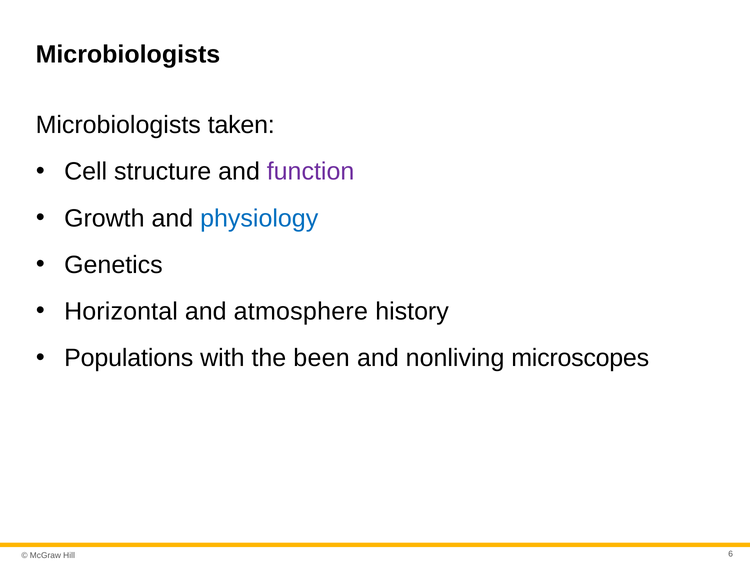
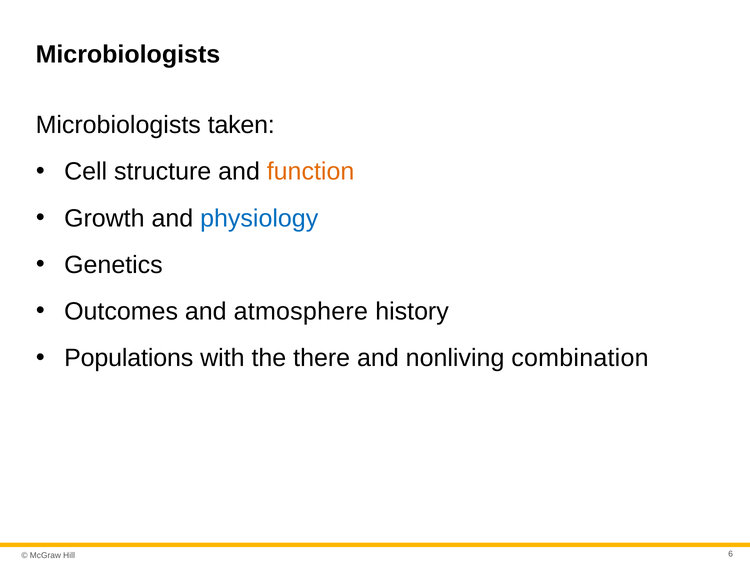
function colour: purple -> orange
Horizontal: Horizontal -> Outcomes
been: been -> there
microscopes: microscopes -> combination
